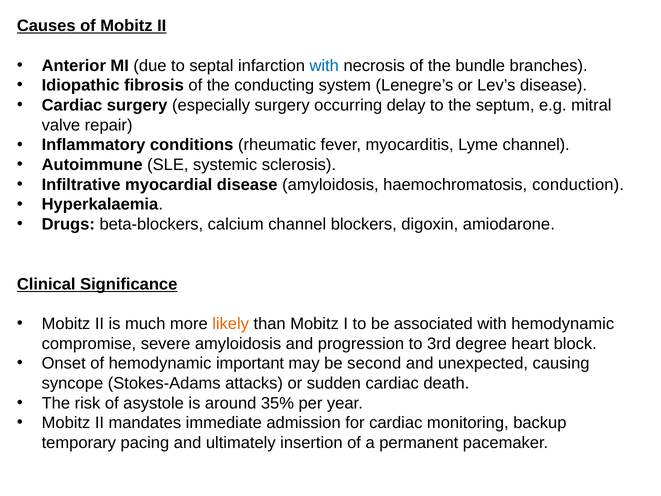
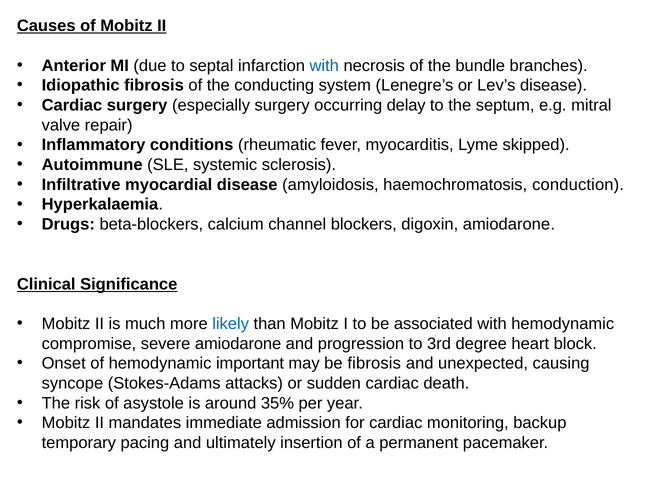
Lyme channel: channel -> skipped
likely colour: orange -> blue
severe amyloidosis: amyloidosis -> amiodarone
be second: second -> fibrosis
